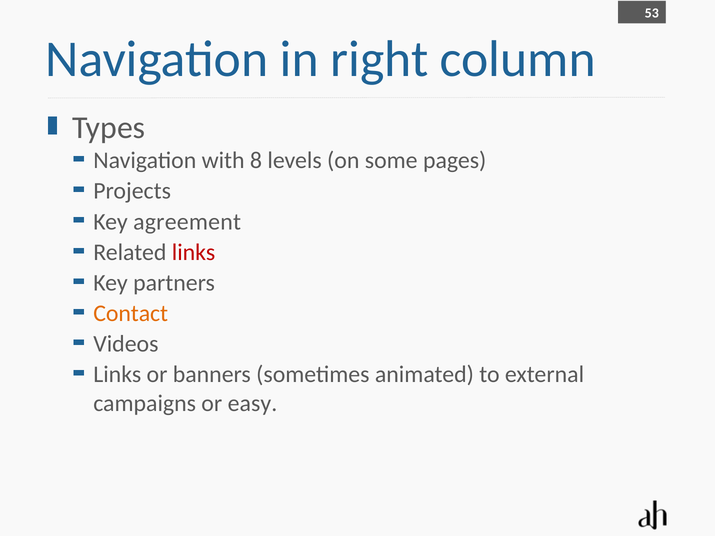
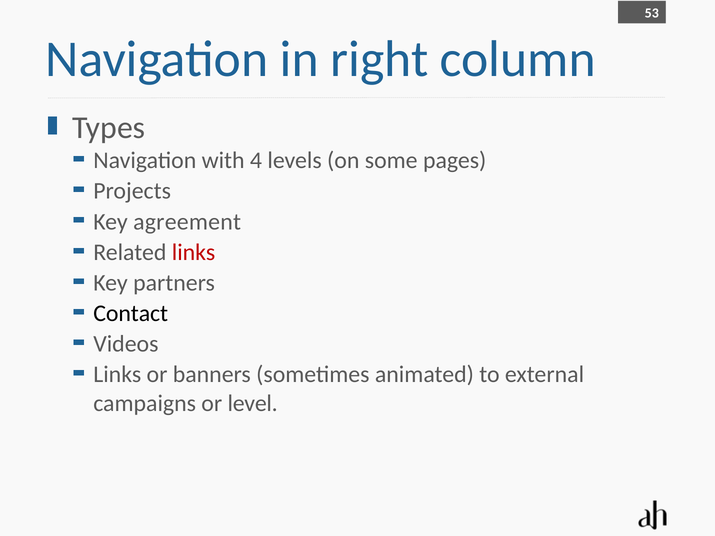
8: 8 -> 4
Contact colour: orange -> black
easy: easy -> level
